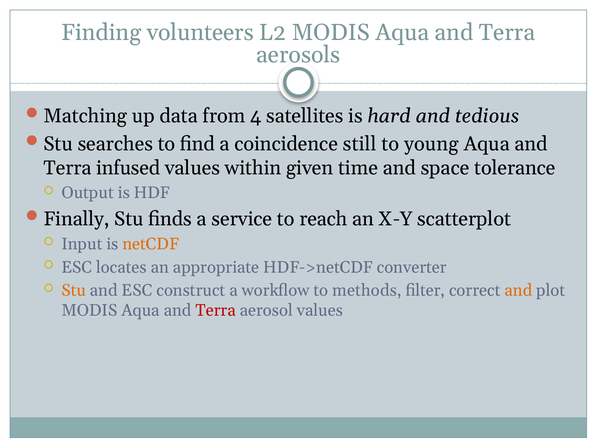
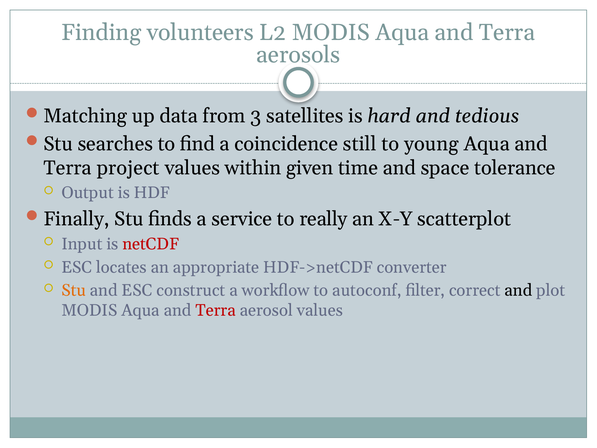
4: 4 -> 3
infused: infused -> project
reach: reach -> really
netCDF colour: orange -> red
methods: methods -> autoconf
and at (518, 290) colour: orange -> black
